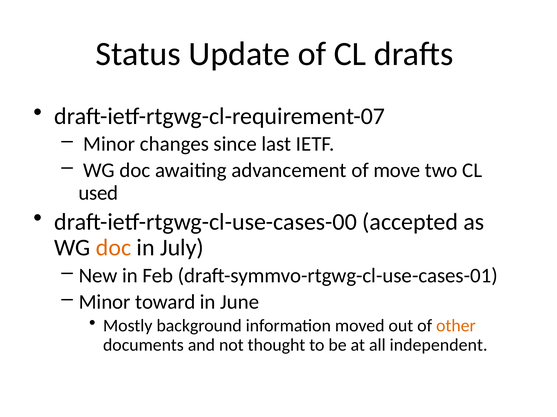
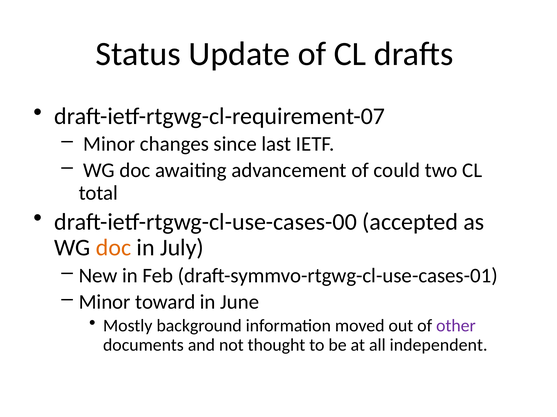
move: move -> could
used: used -> total
other colour: orange -> purple
